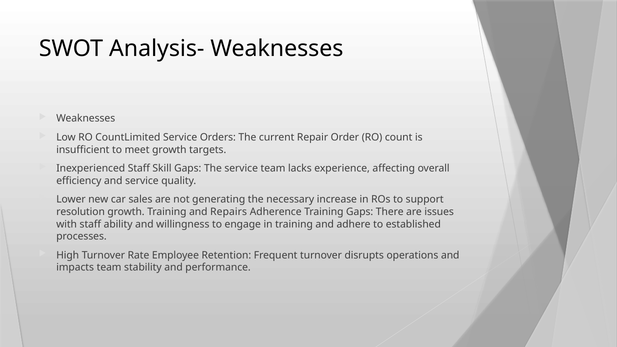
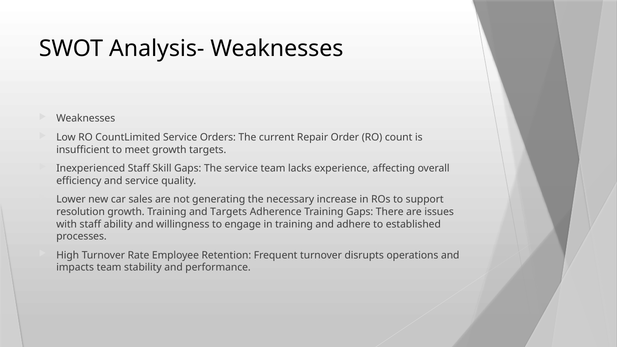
and Repairs: Repairs -> Targets
